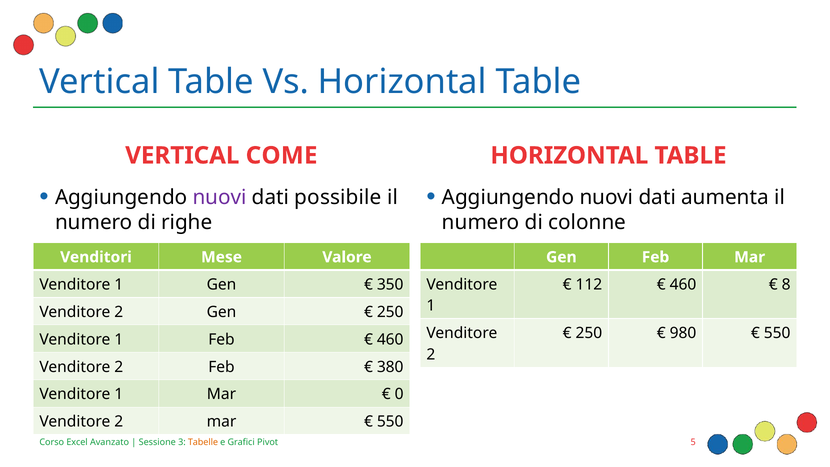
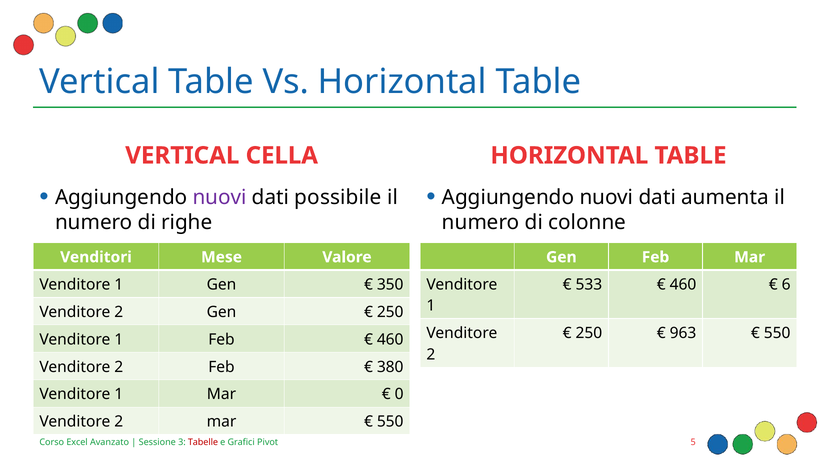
COME: COME -> CELLA
112: 112 -> 533
8: 8 -> 6
980: 980 -> 963
Tabelle colour: orange -> red
